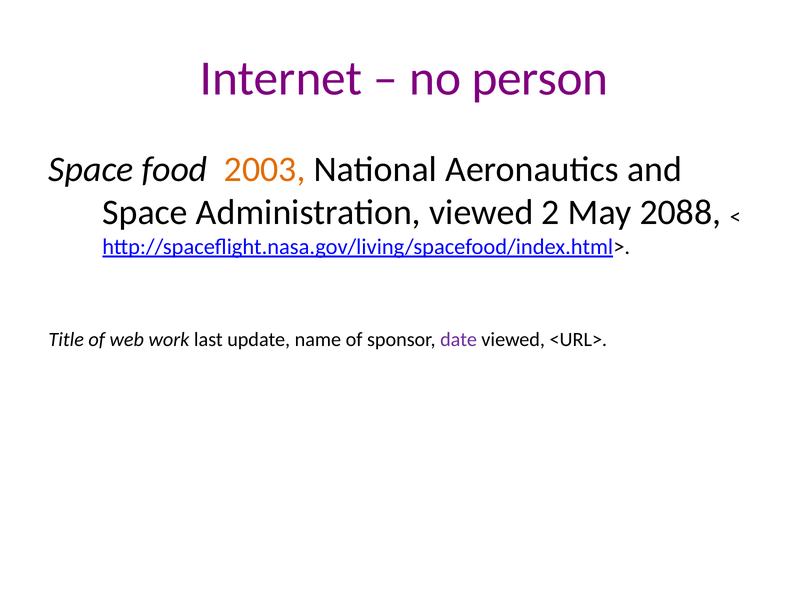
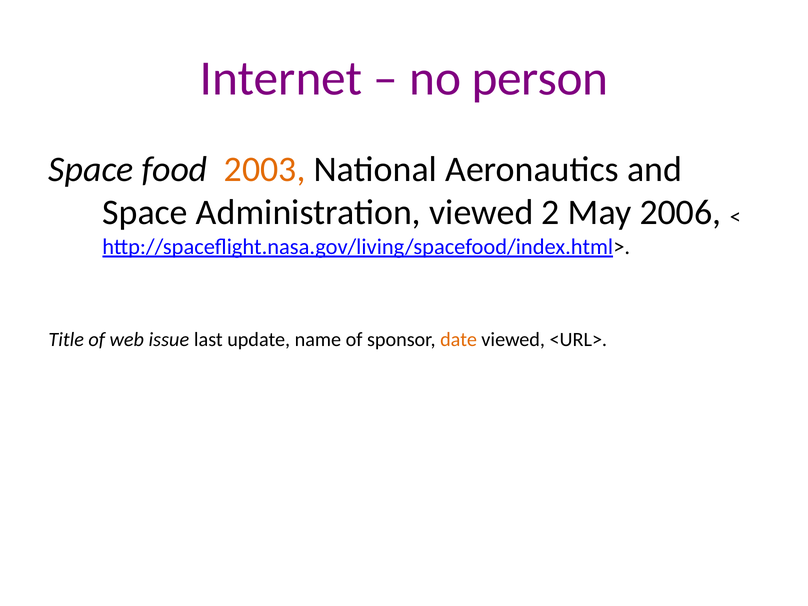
2088: 2088 -> 2006
work: work -> issue
date colour: purple -> orange
